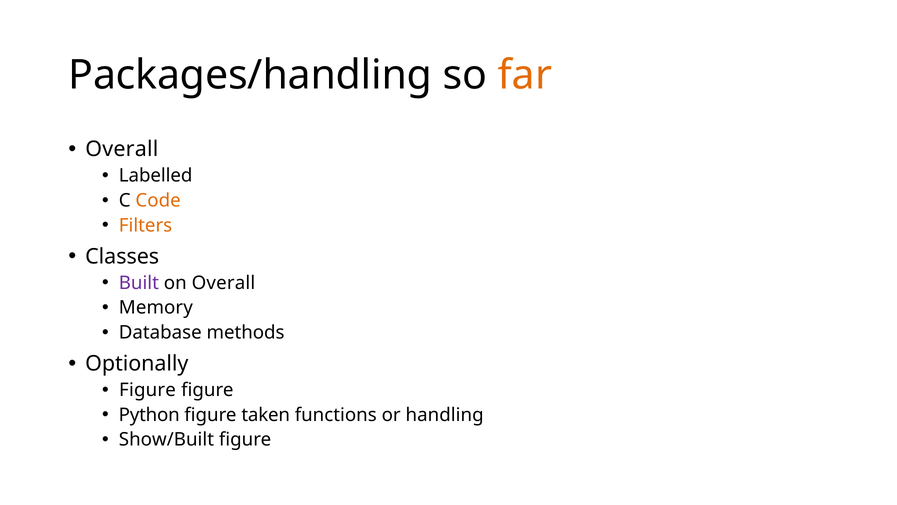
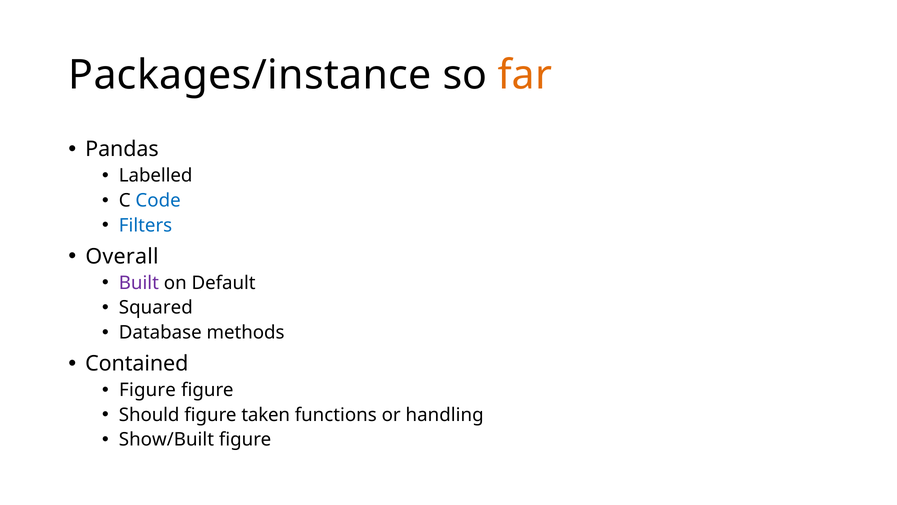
Packages/handling: Packages/handling -> Packages/instance
Overall at (122, 149): Overall -> Pandas
Code colour: orange -> blue
Filters colour: orange -> blue
Classes: Classes -> Overall
on Overall: Overall -> Default
Memory: Memory -> Squared
Optionally: Optionally -> Contained
Python: Python -> Should
